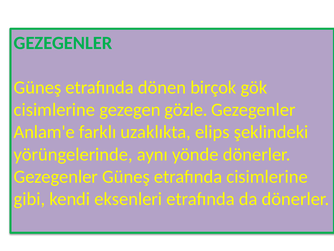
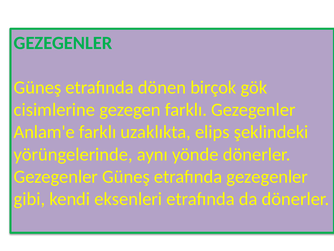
gezegen gözle: gözle -> farklı
etrafında cisimlerine: cisimlerine -> gezegenler
